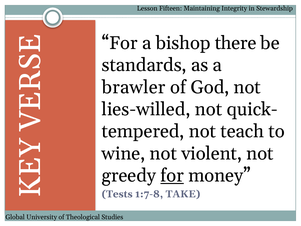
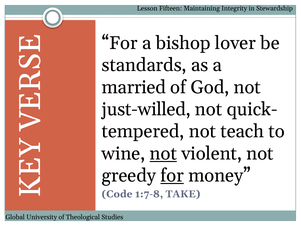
there: there -> lover
brawler: brawler -> married
lies-willed: lies-willed -> just-willed
not at (163, 153) underline: none -> present
Tests: Tests -> Code
